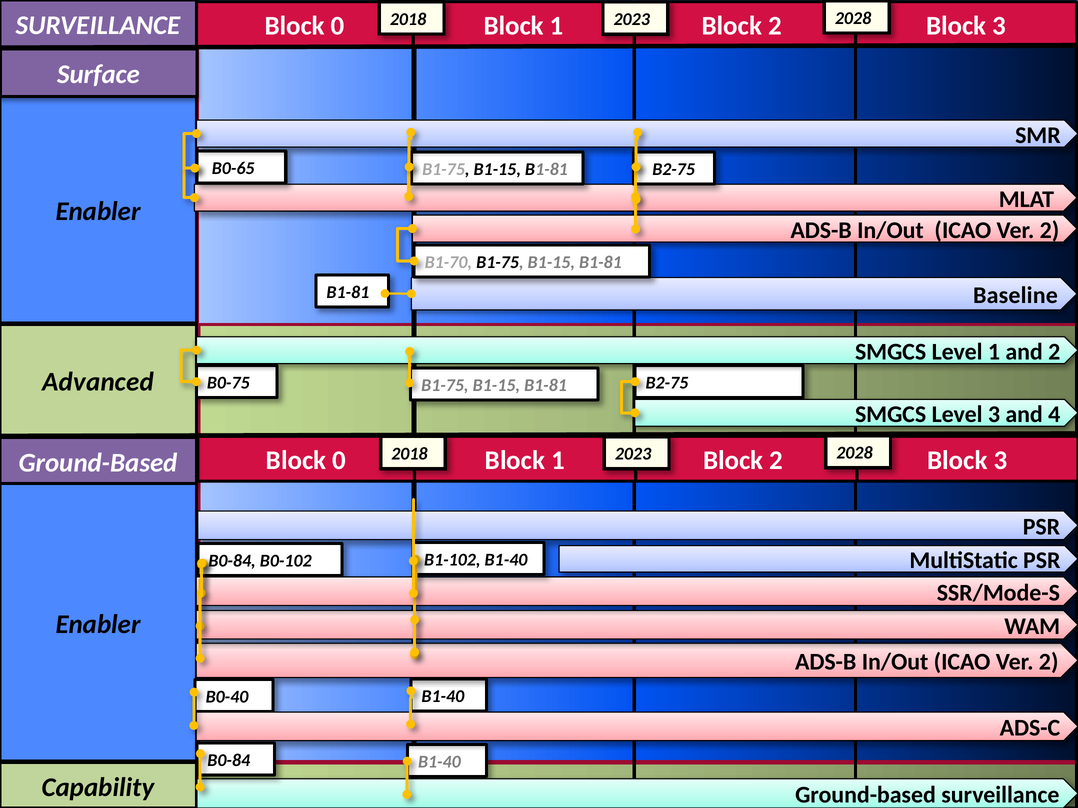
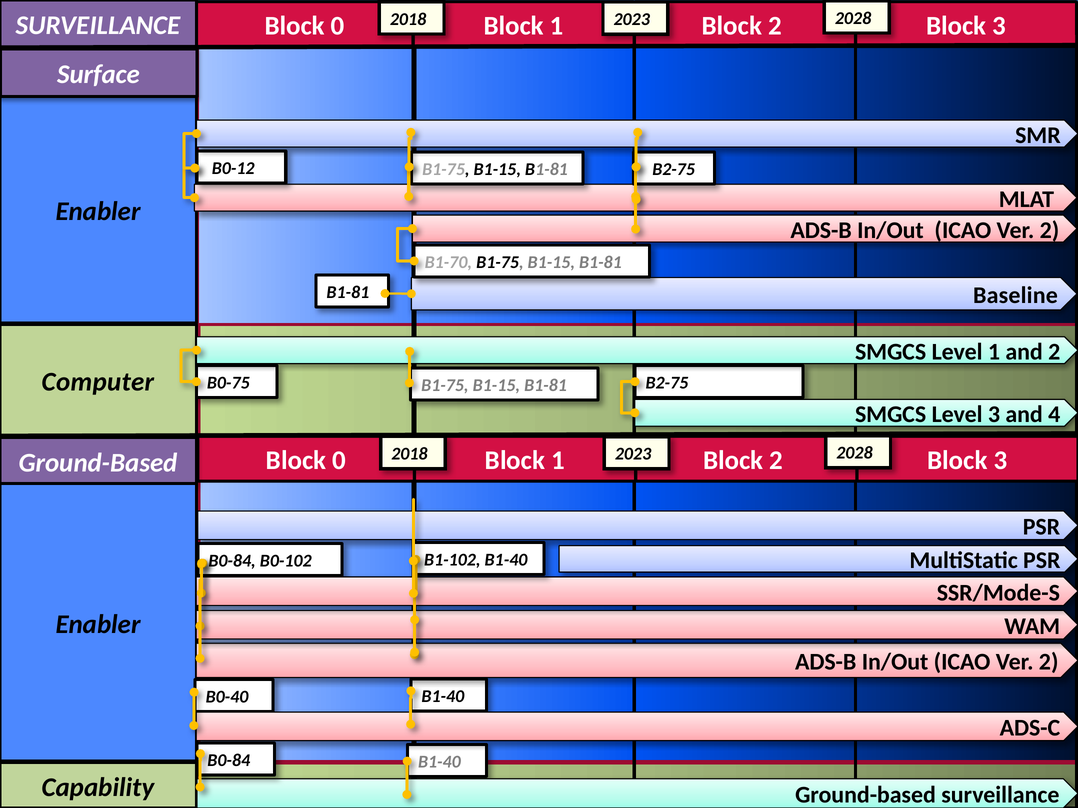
B0-65: B0-65 -> B0-12
Advanced: Advanced -> Computer
